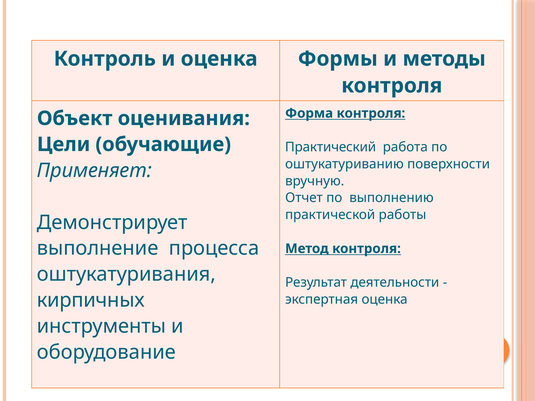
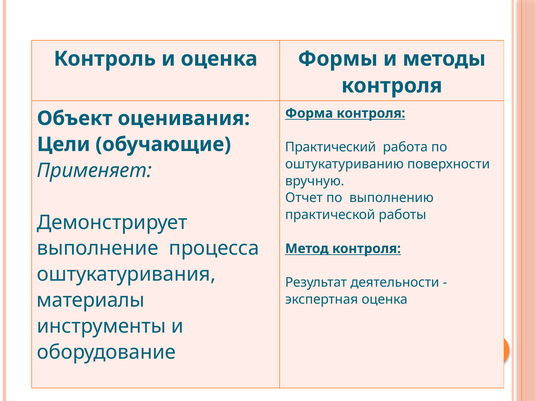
кирпичных: кирпичных -> материалы
